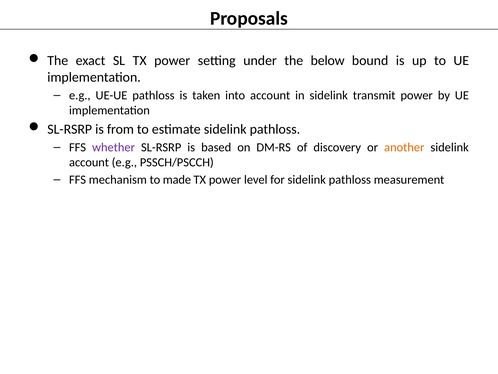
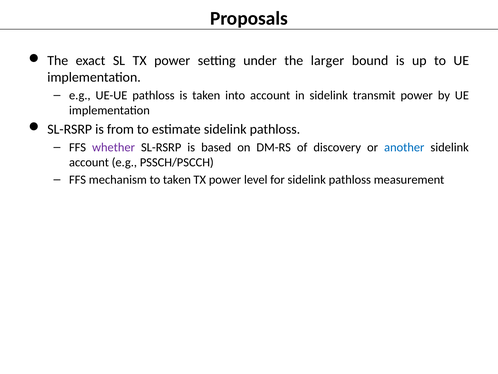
below: below -> larger
another colour: orange -> blue
to made: made -> taken
